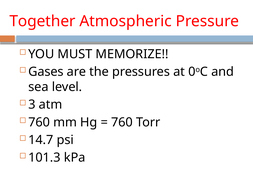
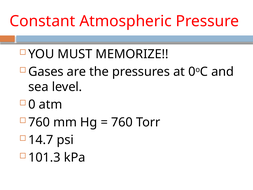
Together: Together -> Constant
3: 3 -> 0
